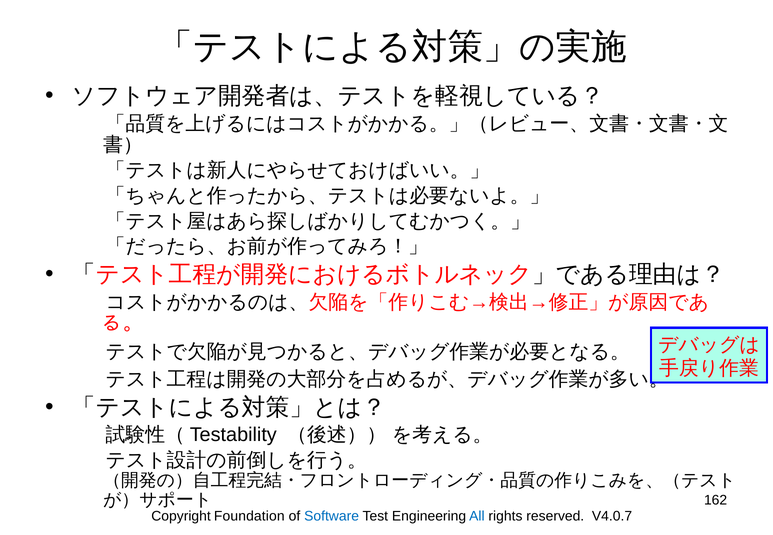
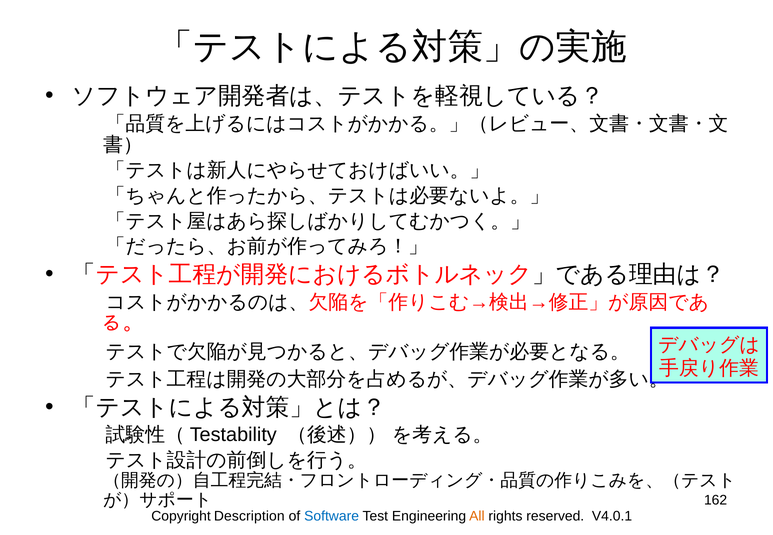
Foundation: Foundation -> Description
All colour: blue -> orange
V4.0.7: V4.0.7 -> V4.0.1
